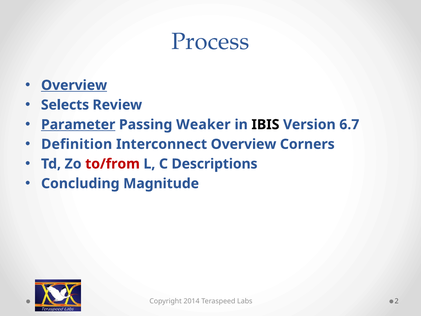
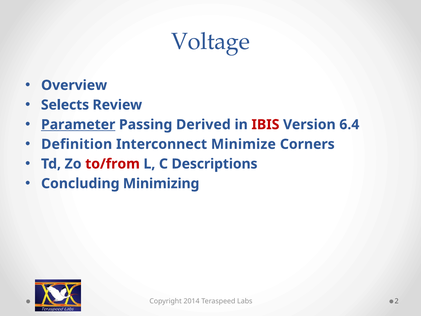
Process: Process -> Voltage
Overview at (74, 85) underline: present -> none
Weaker: Weaker -> Derived
IBIS colour: black -> red
6.7: 6.7 -> 6.4
Interconnect Overview: Overview -> Minimize
Magnitude: Magnitude -> Minimizing
